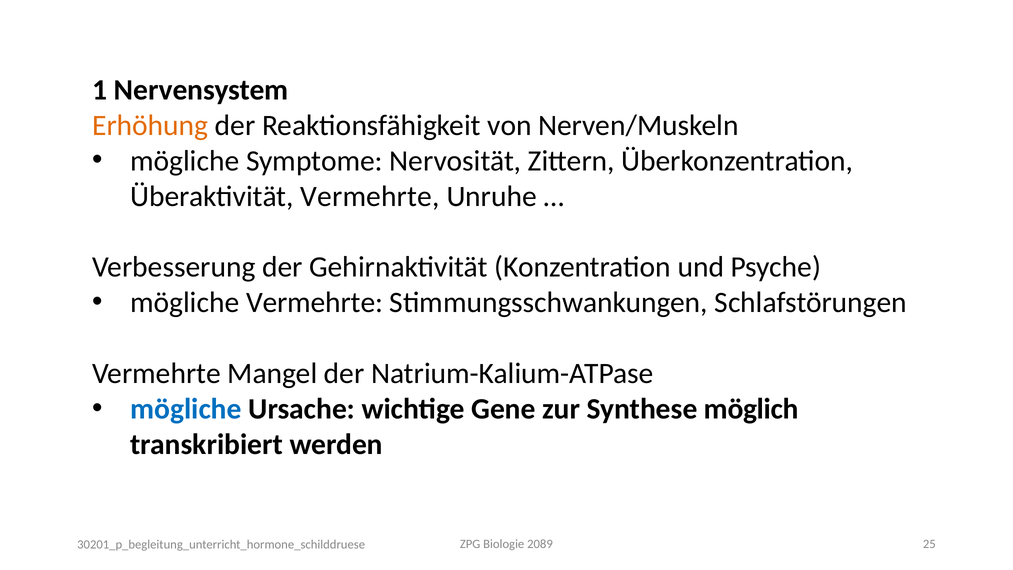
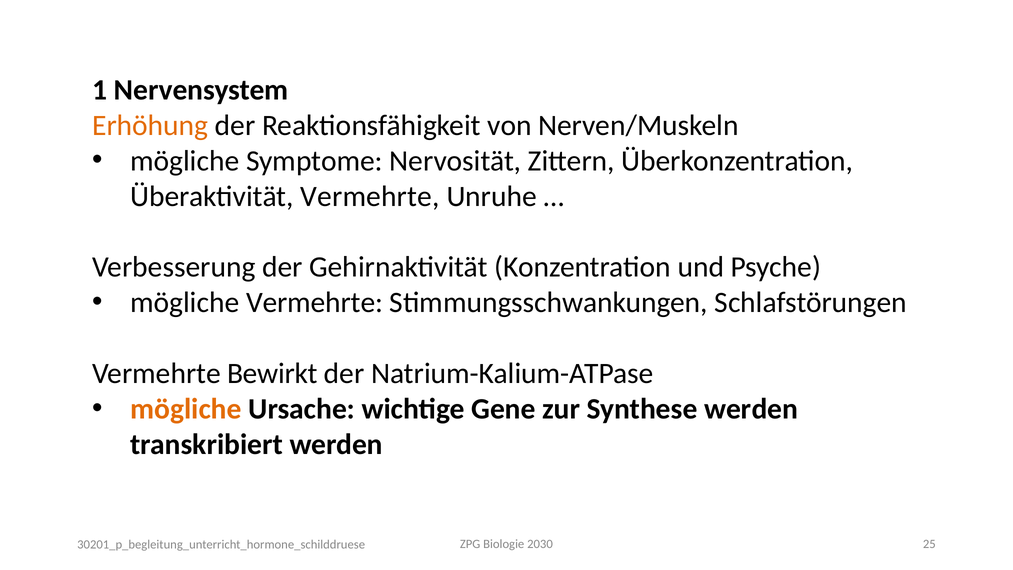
Mangel: Mangel -> Bewirkt
mögliche at (186, 409) colour: blue -> orange
Synthese möglich: möglich -> werden
2089: 2089 -> 2030
